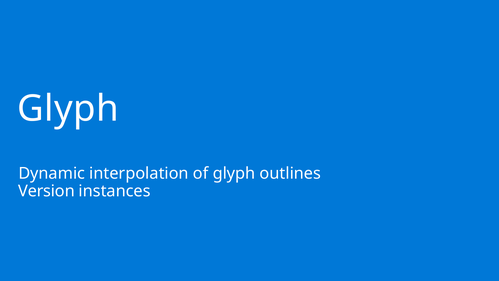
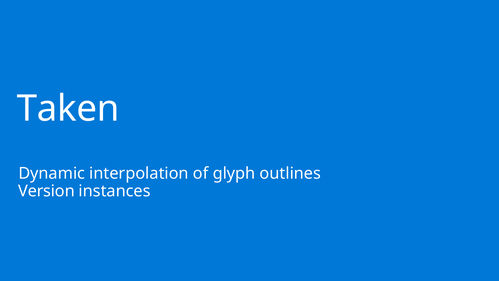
Glyph at (68, 109): Glyph -> Taken
